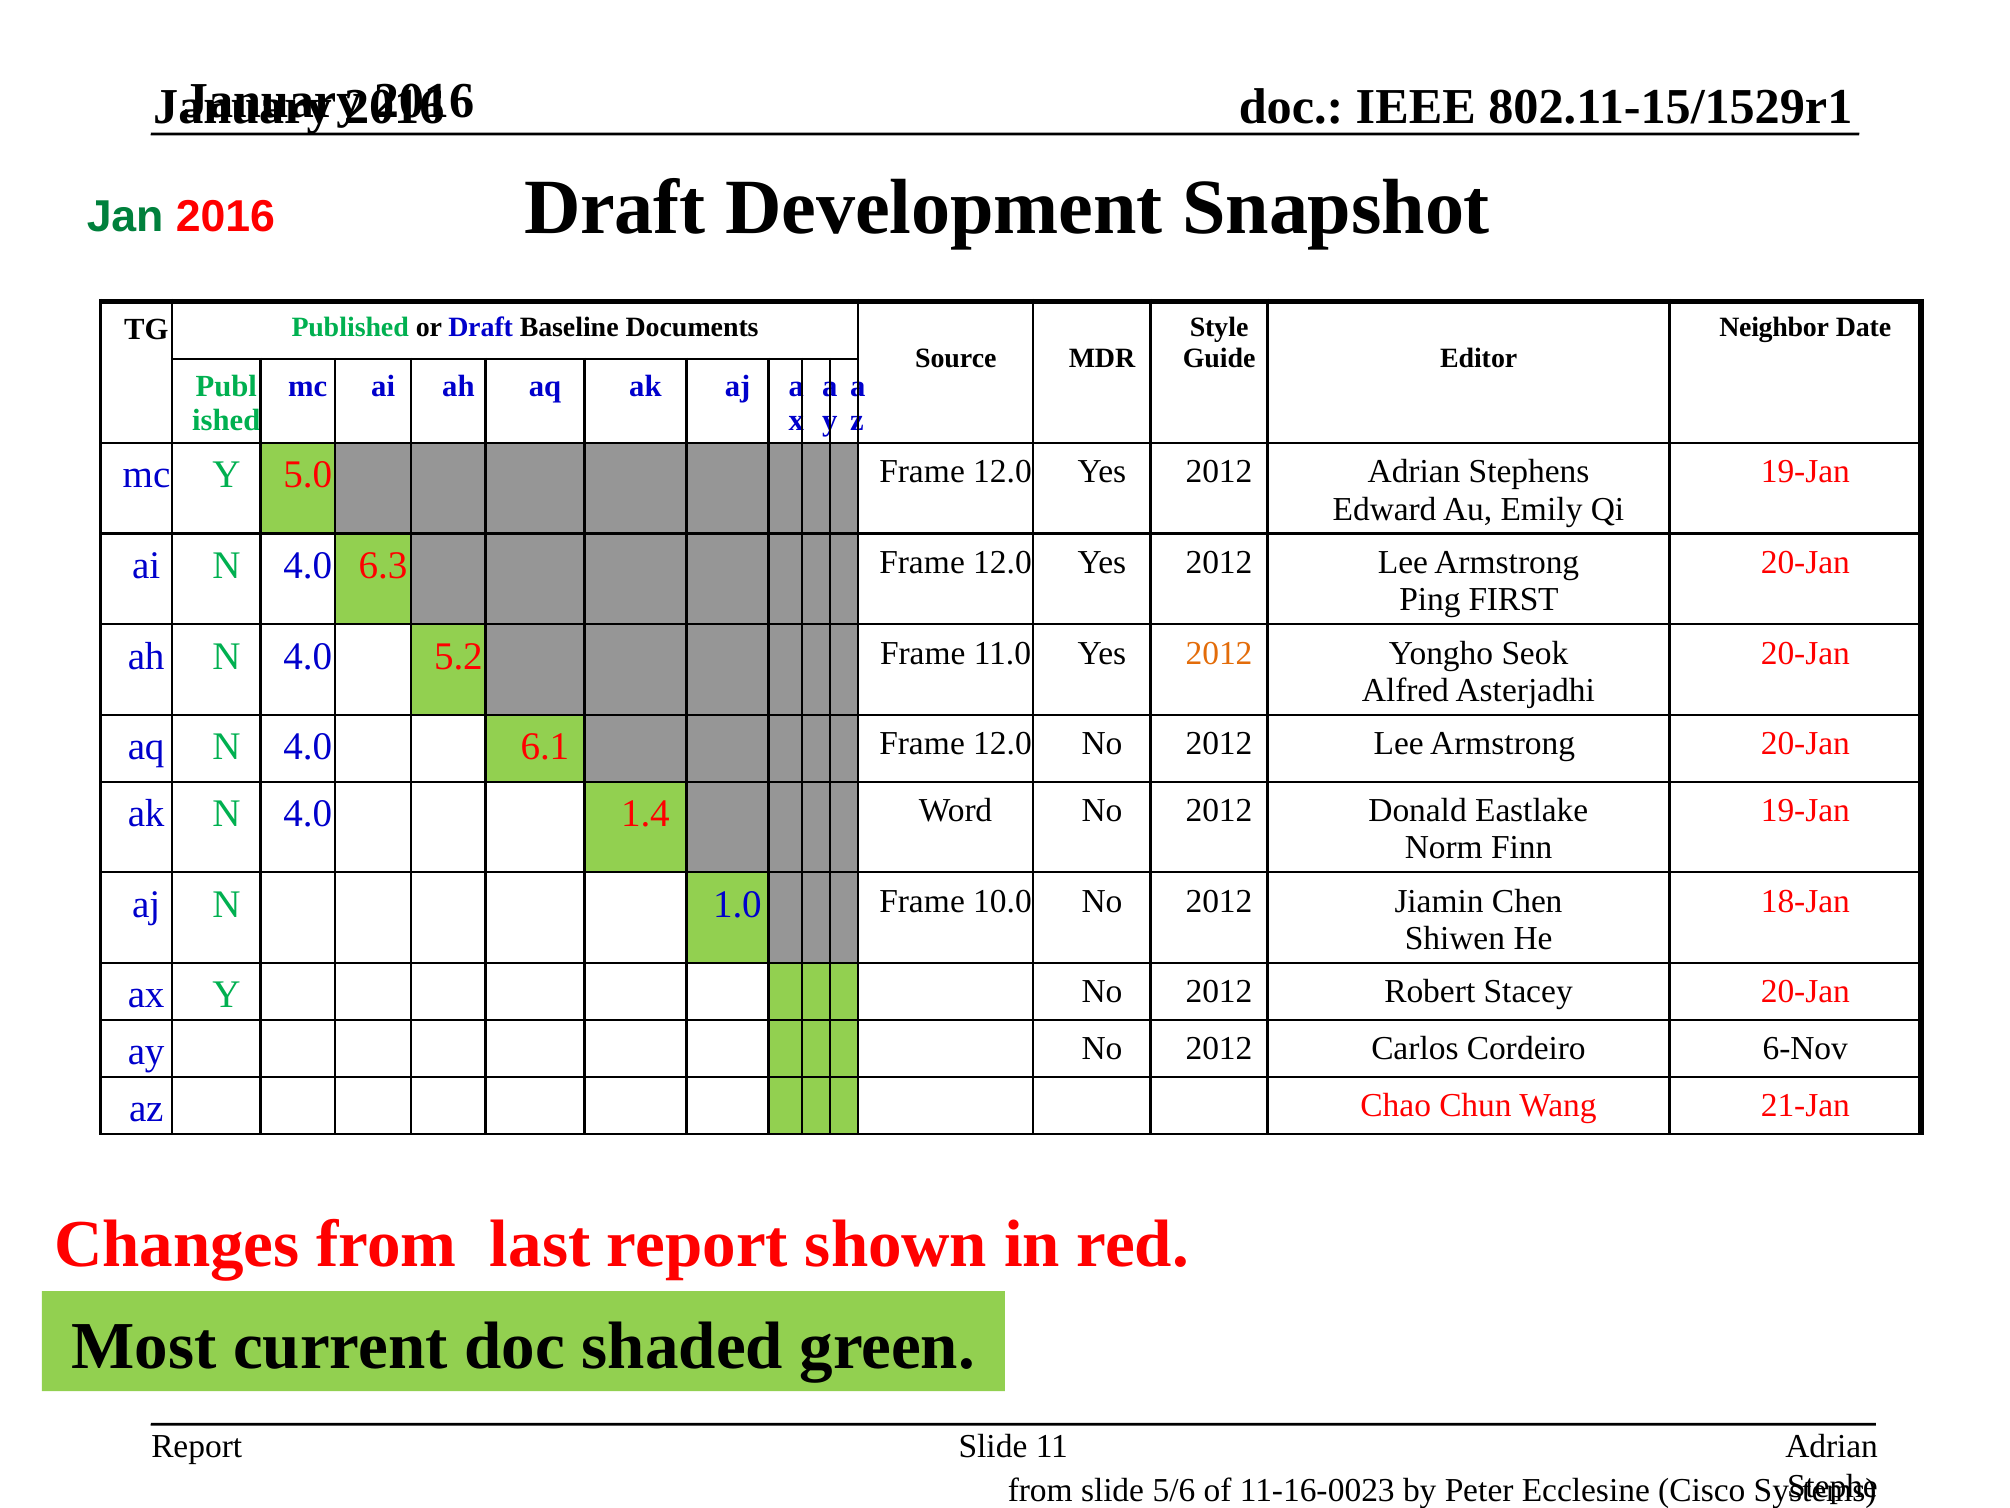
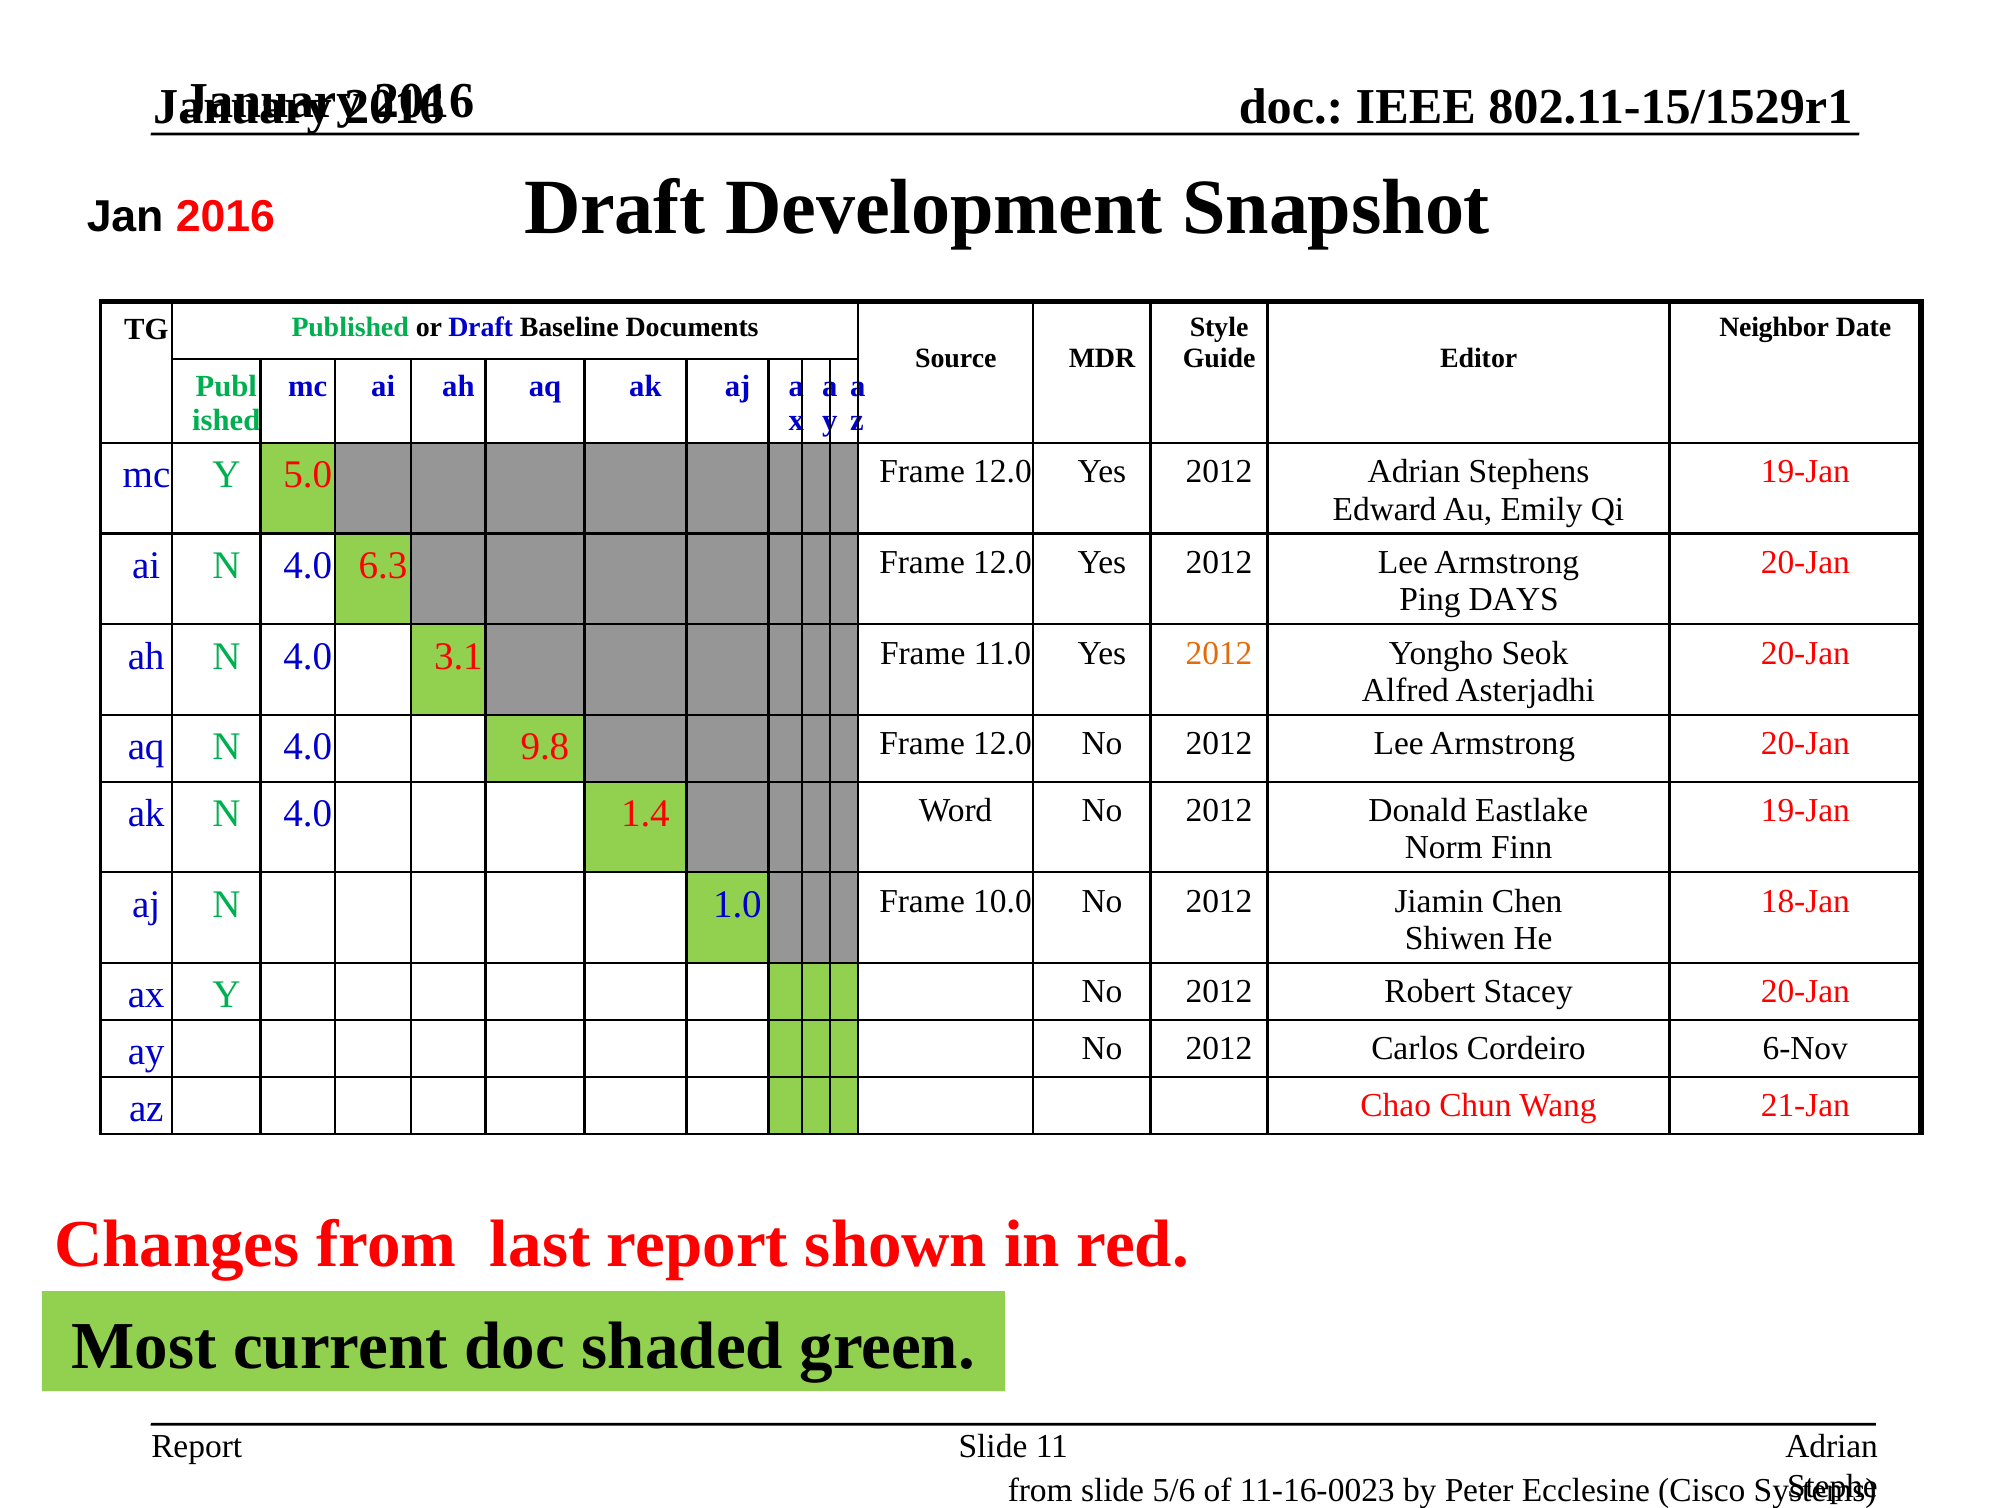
Jan colour: green -> black
FIRST: FIRST -> DAYS
5.2: 5.2 -> 3.1
6.1: 6.1 -> 9.8
